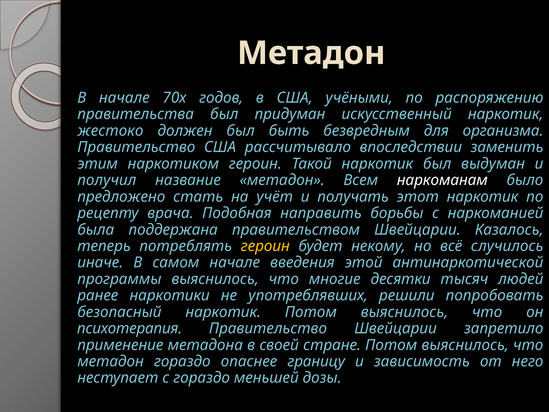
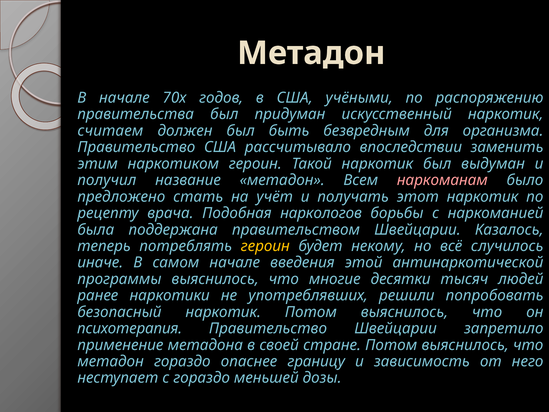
жестоко: жестоко -> считаем
наркоманам colour: white -> pink
направить: направить -> наркологов
